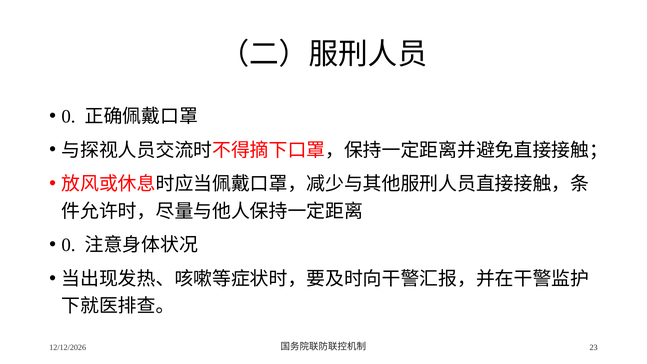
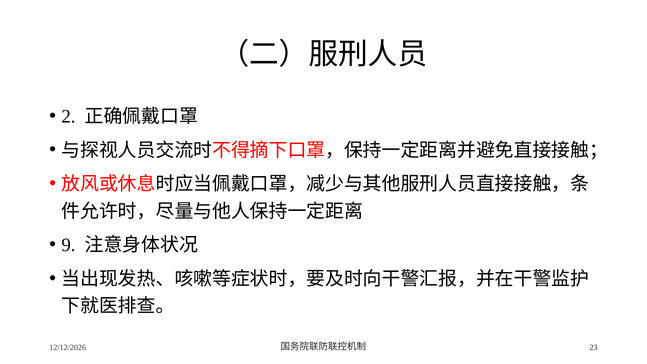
0 at (69, 116): 0 -> 2
0 at (69, 245): 0 -> 9
